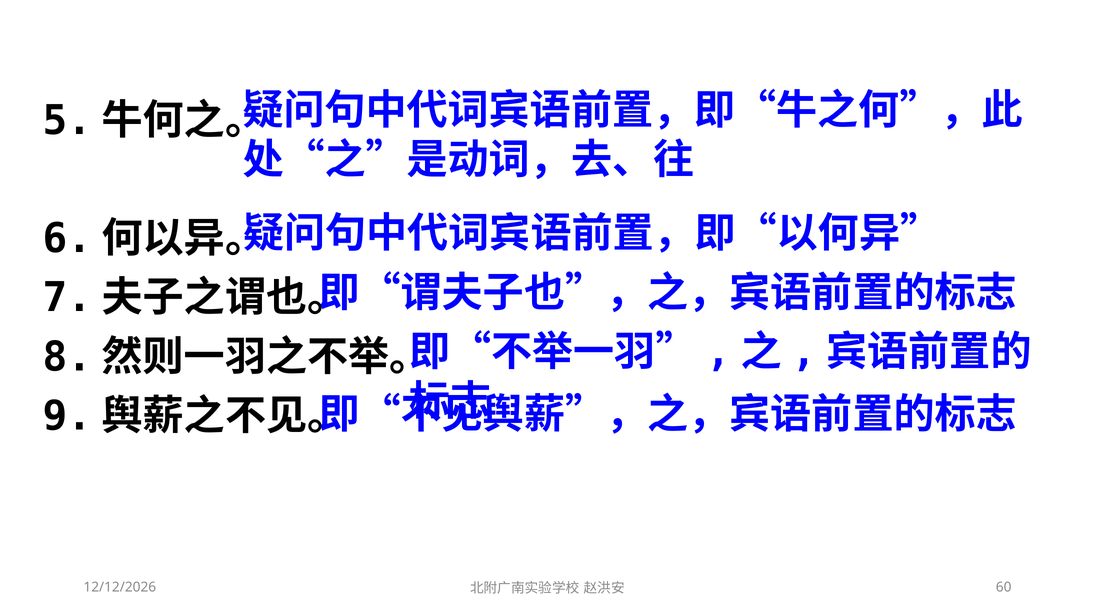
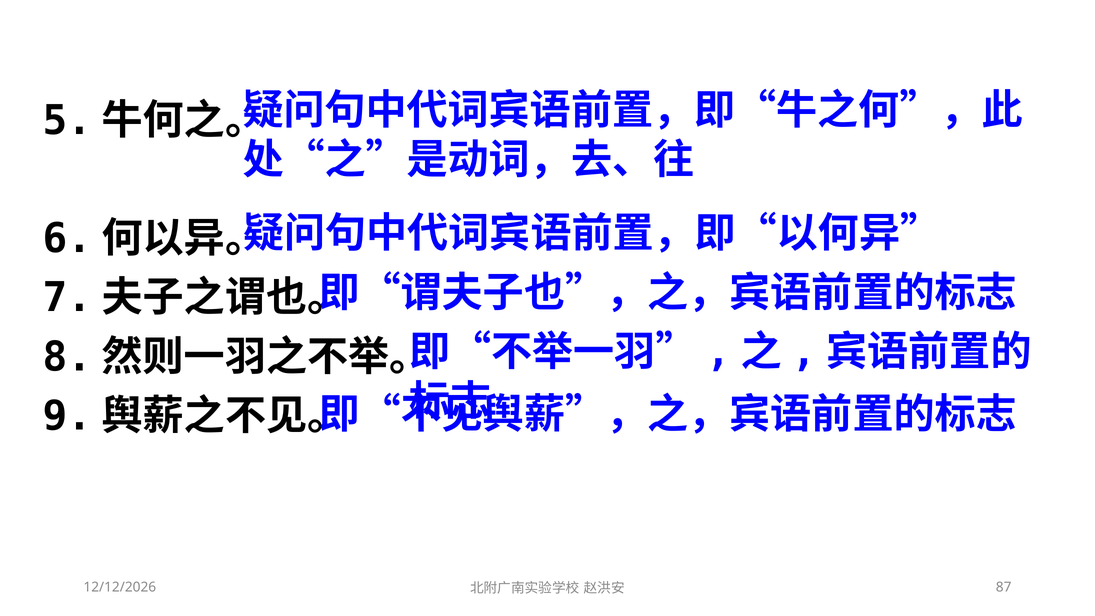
60: 60 -> 87
